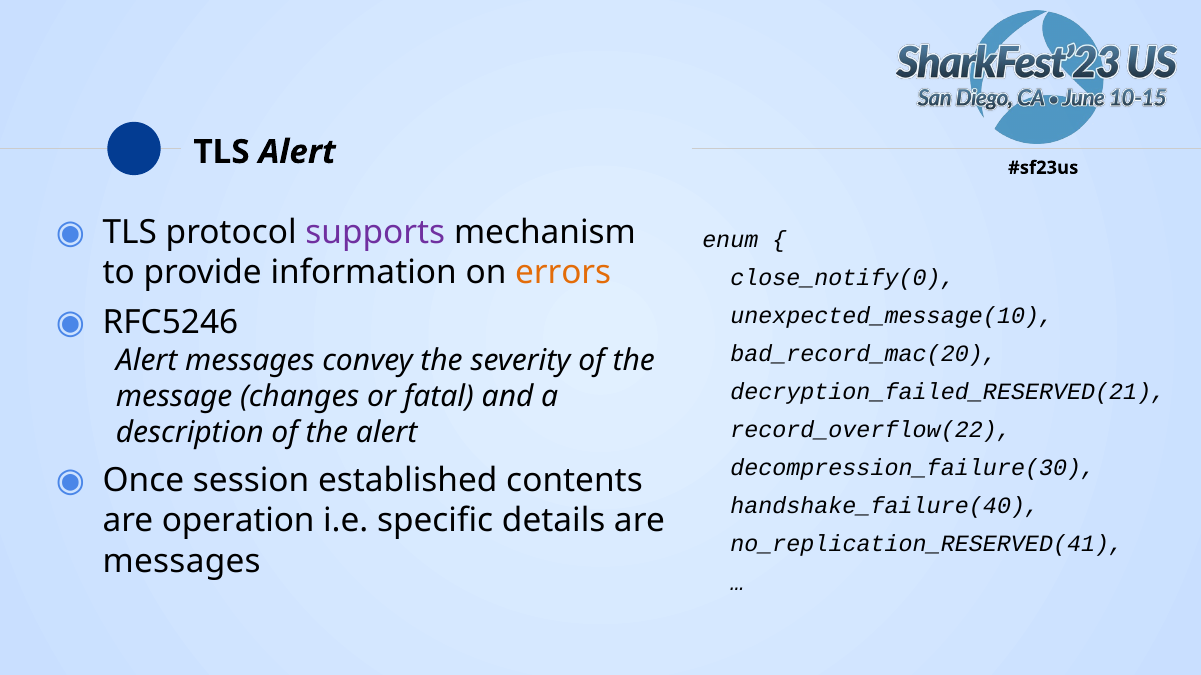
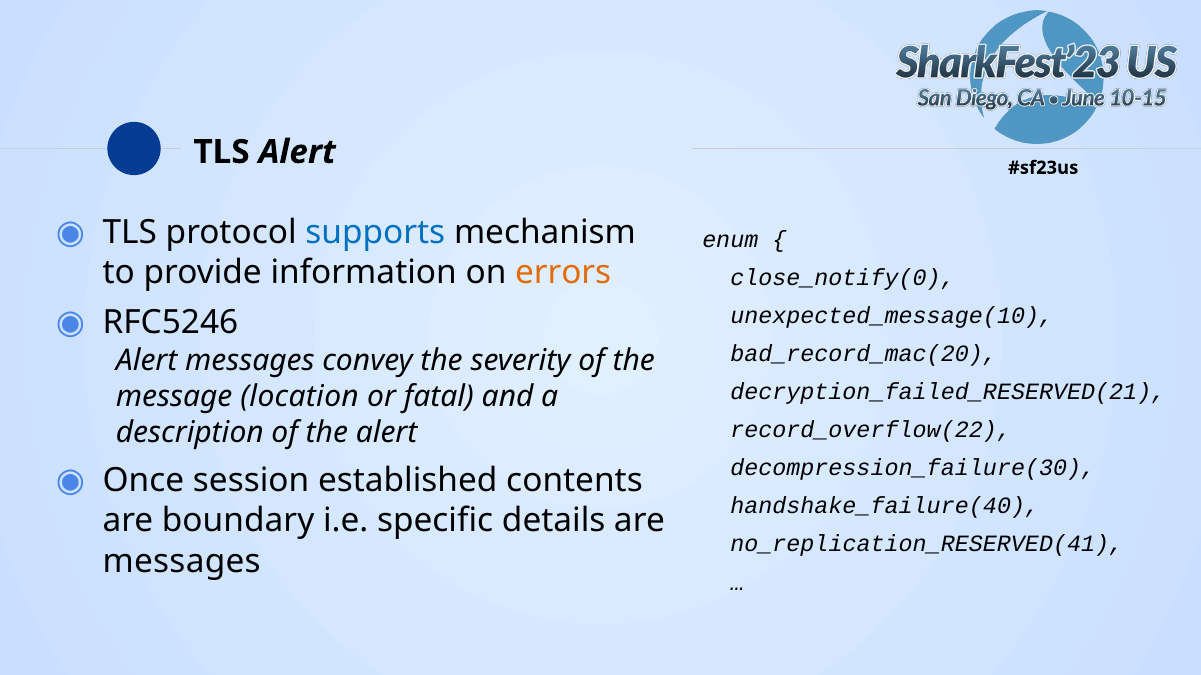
supports colour: purple -> blue
changes: changes -> location
operation: operation -> boundary
